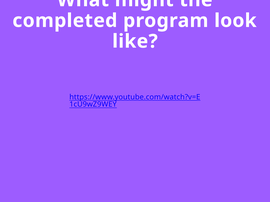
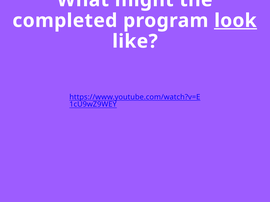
look underline: none -> present
